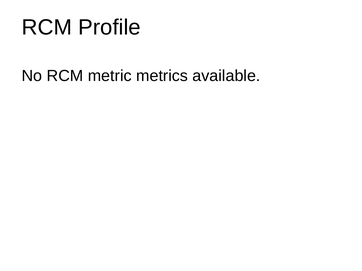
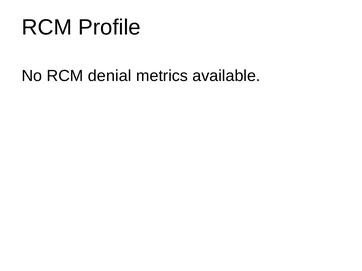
metric: metric -> denial
